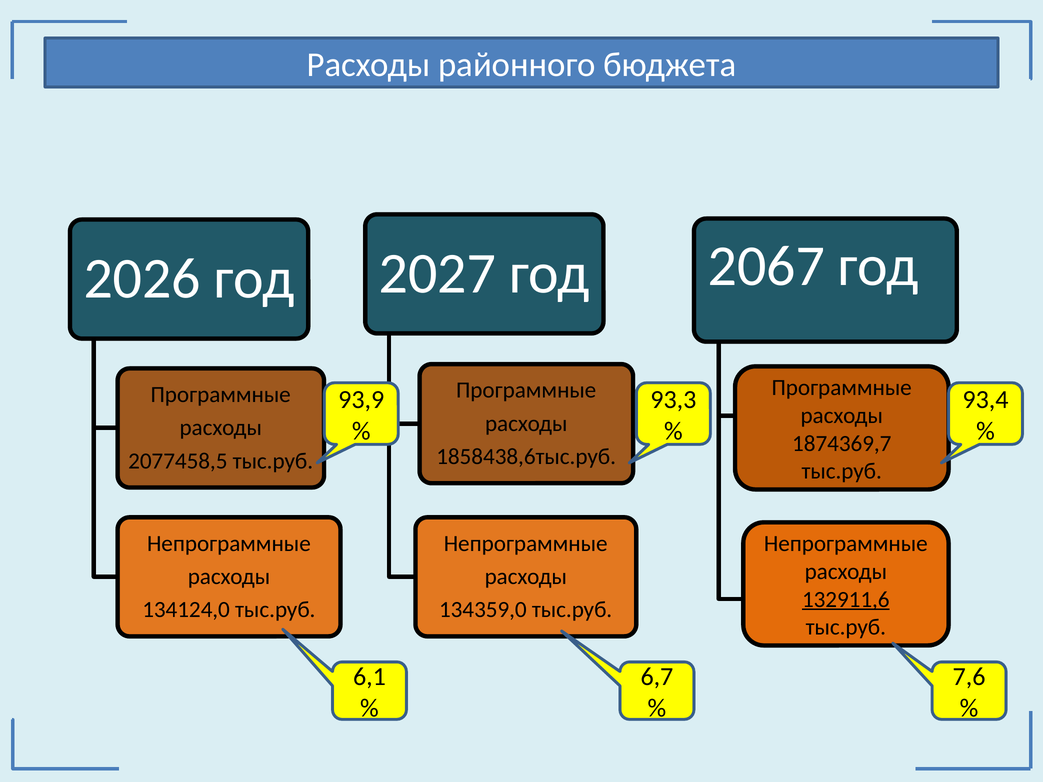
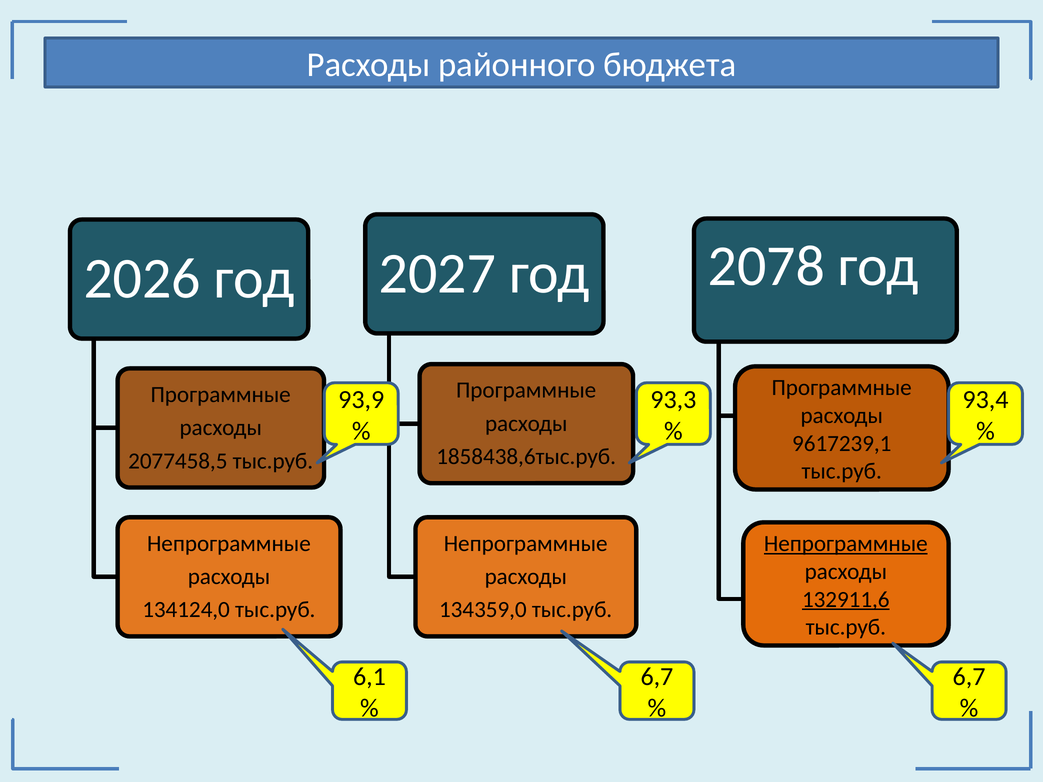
2067: 2067 -> 2078
1874369,7: 1874369,7 -> 9617239,1
Непрограммные at (846, 544) underline: none -> present
7,6 at (969, 677): 7,6 -> 6,7
